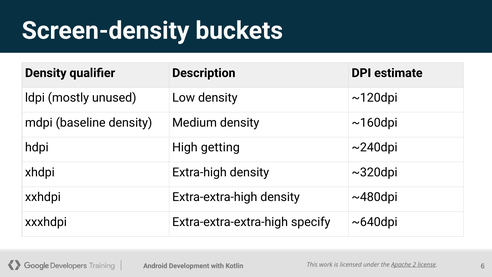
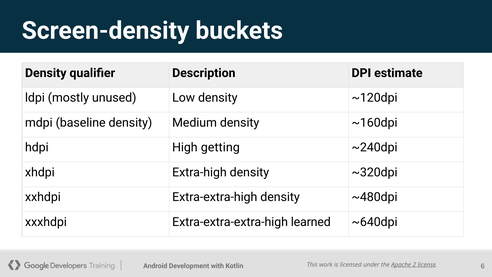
specify: specify -> learned
